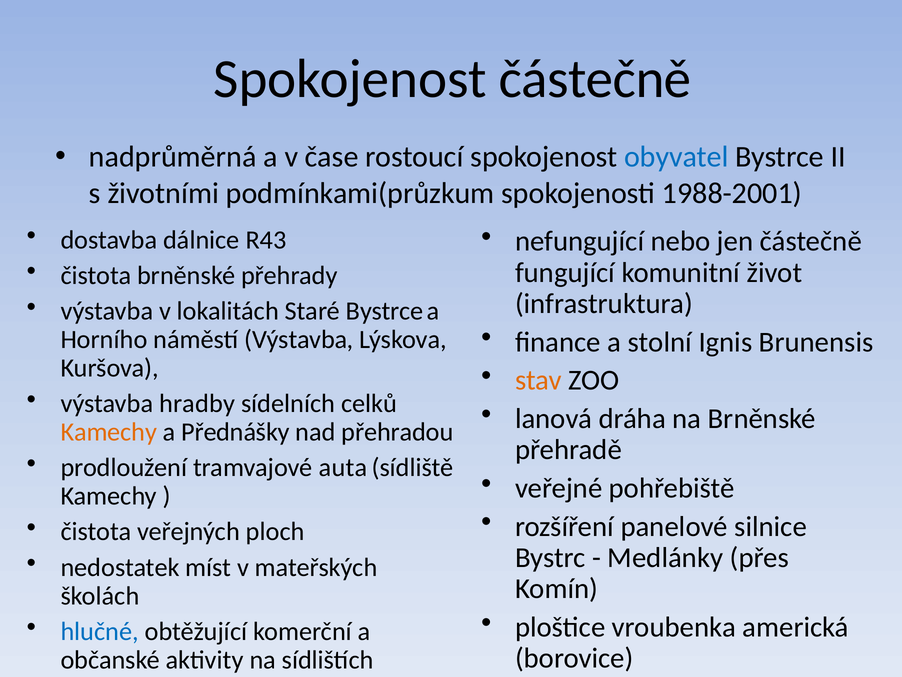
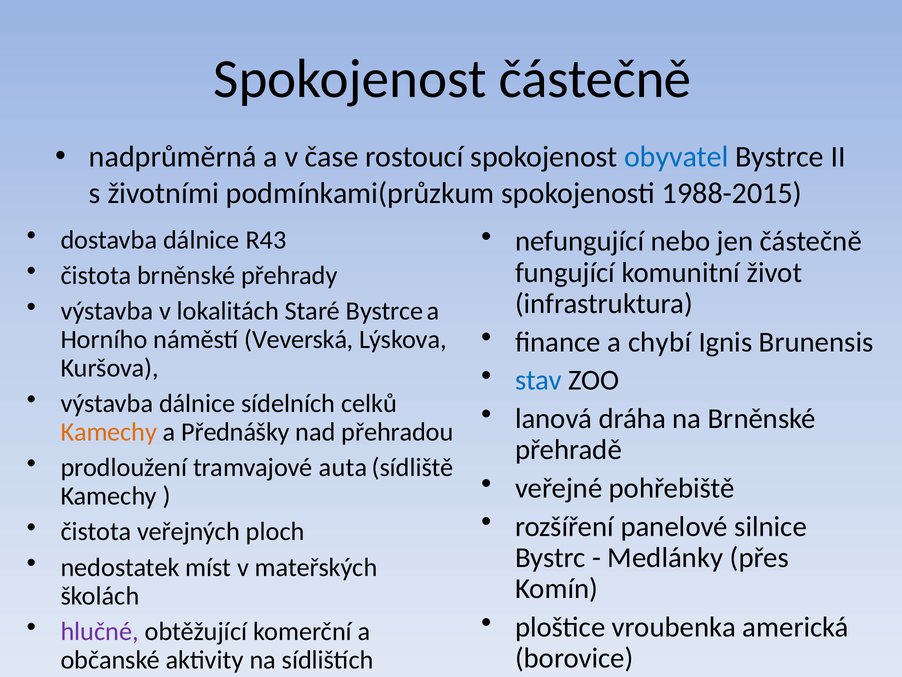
1988-2001: 1988-2001 -> 1988-2015
stolní: stolní -> chybí
náměstí Výstavba: Výstavba -> Veverská
stav colour: orange -> blue
výstavba hradby: hradby -> dálnice
hlučné colour: blue -> purple
